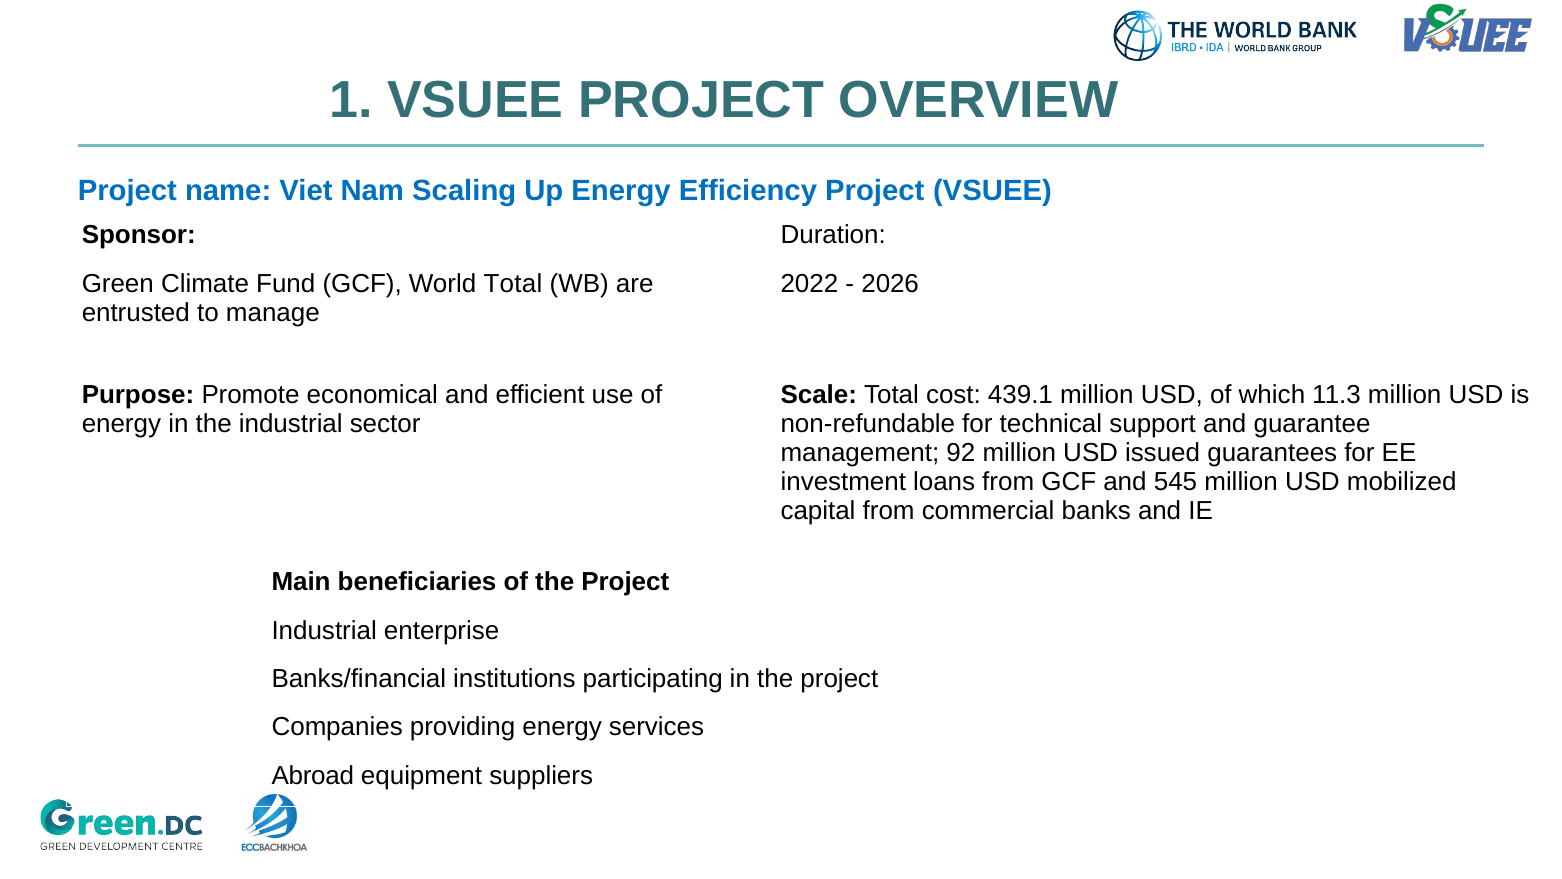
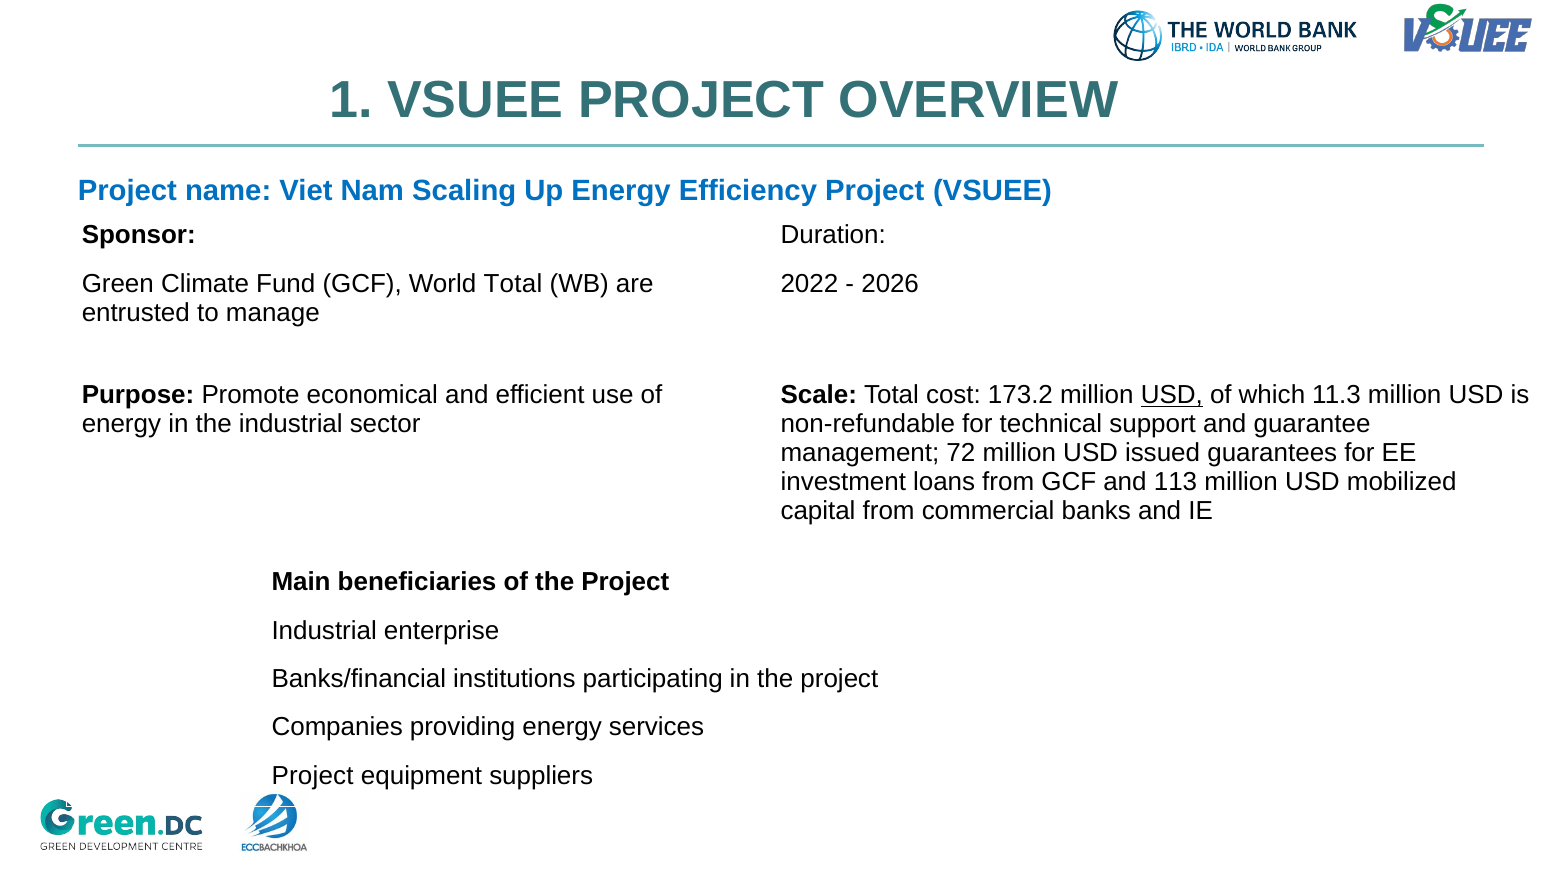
439.1: 439.1 -> 173.2
USD at (1172, 395) underline: none -> present
92: 92 -> 72
545: 545 -> 113
Abroad at (313, 775): Abroad -> Project
